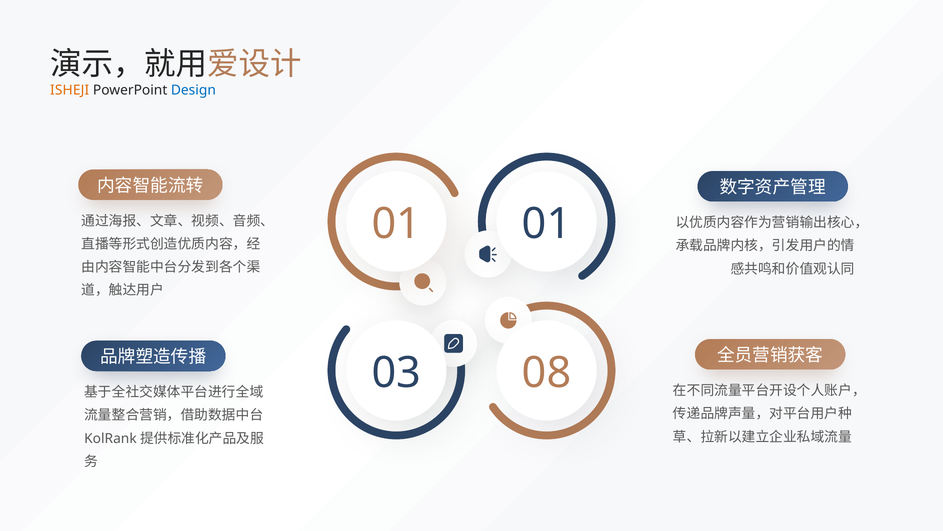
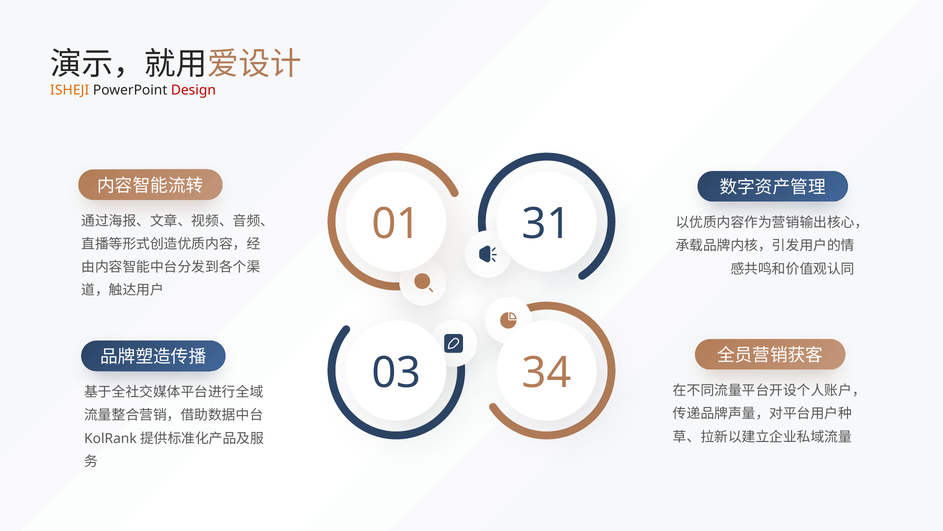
Design colour: blue -> red
01 01: 01 -> 31
08: 08 -> 34
